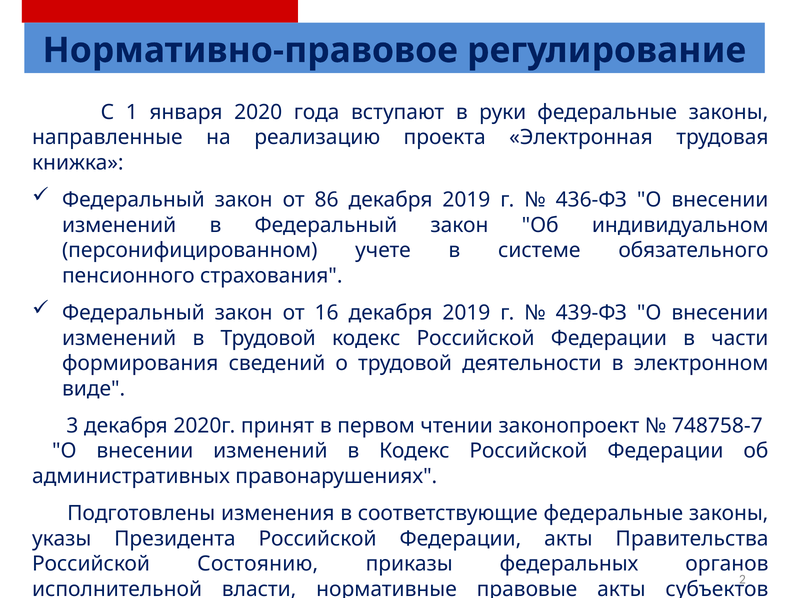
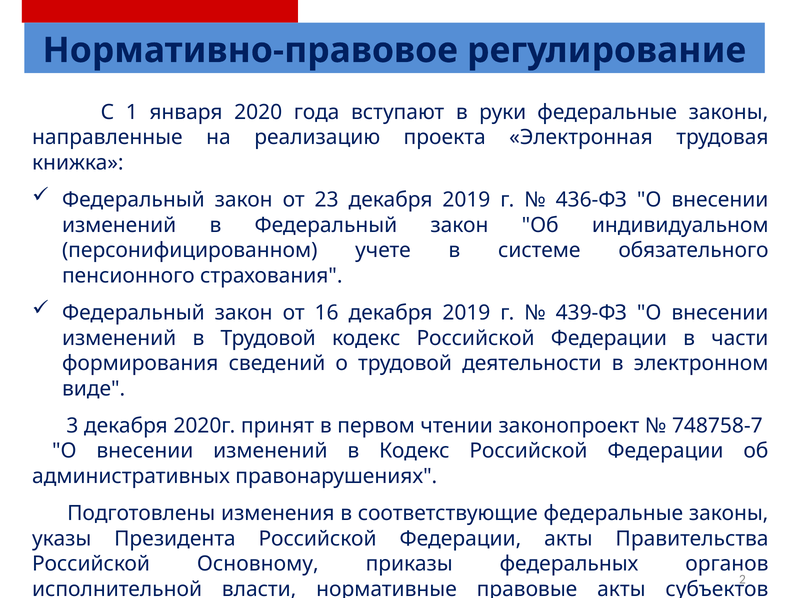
86: 86 -> 23
Состоянию: Состоянию -> Основному
